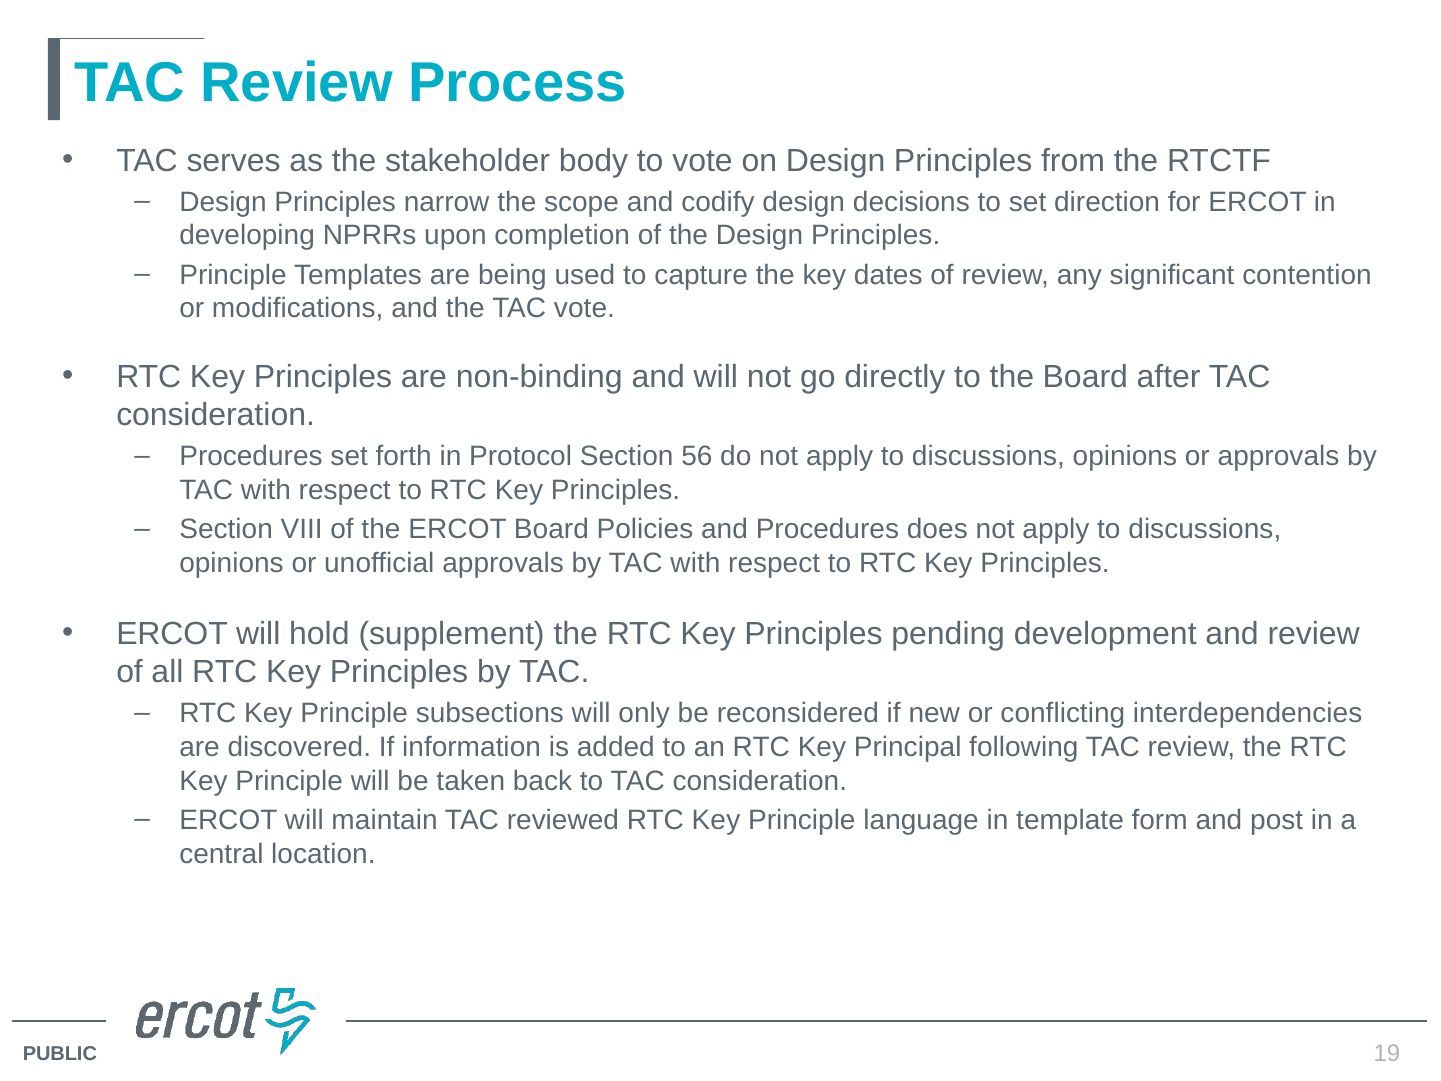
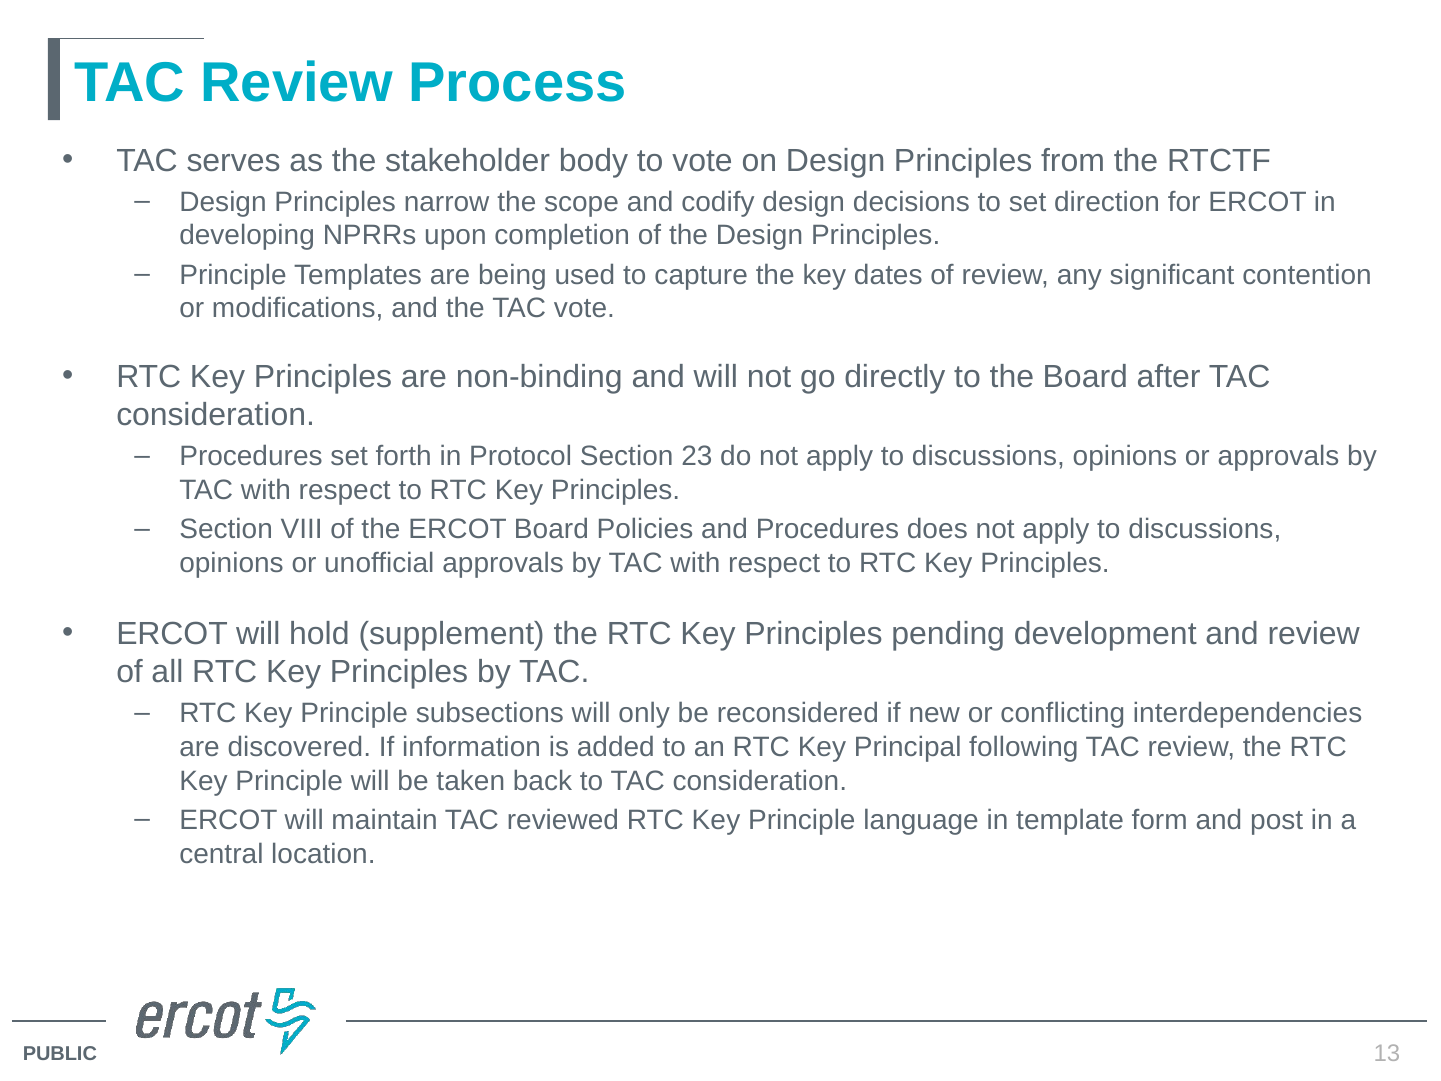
56: 56 -> 23
19: 19 -> 13
